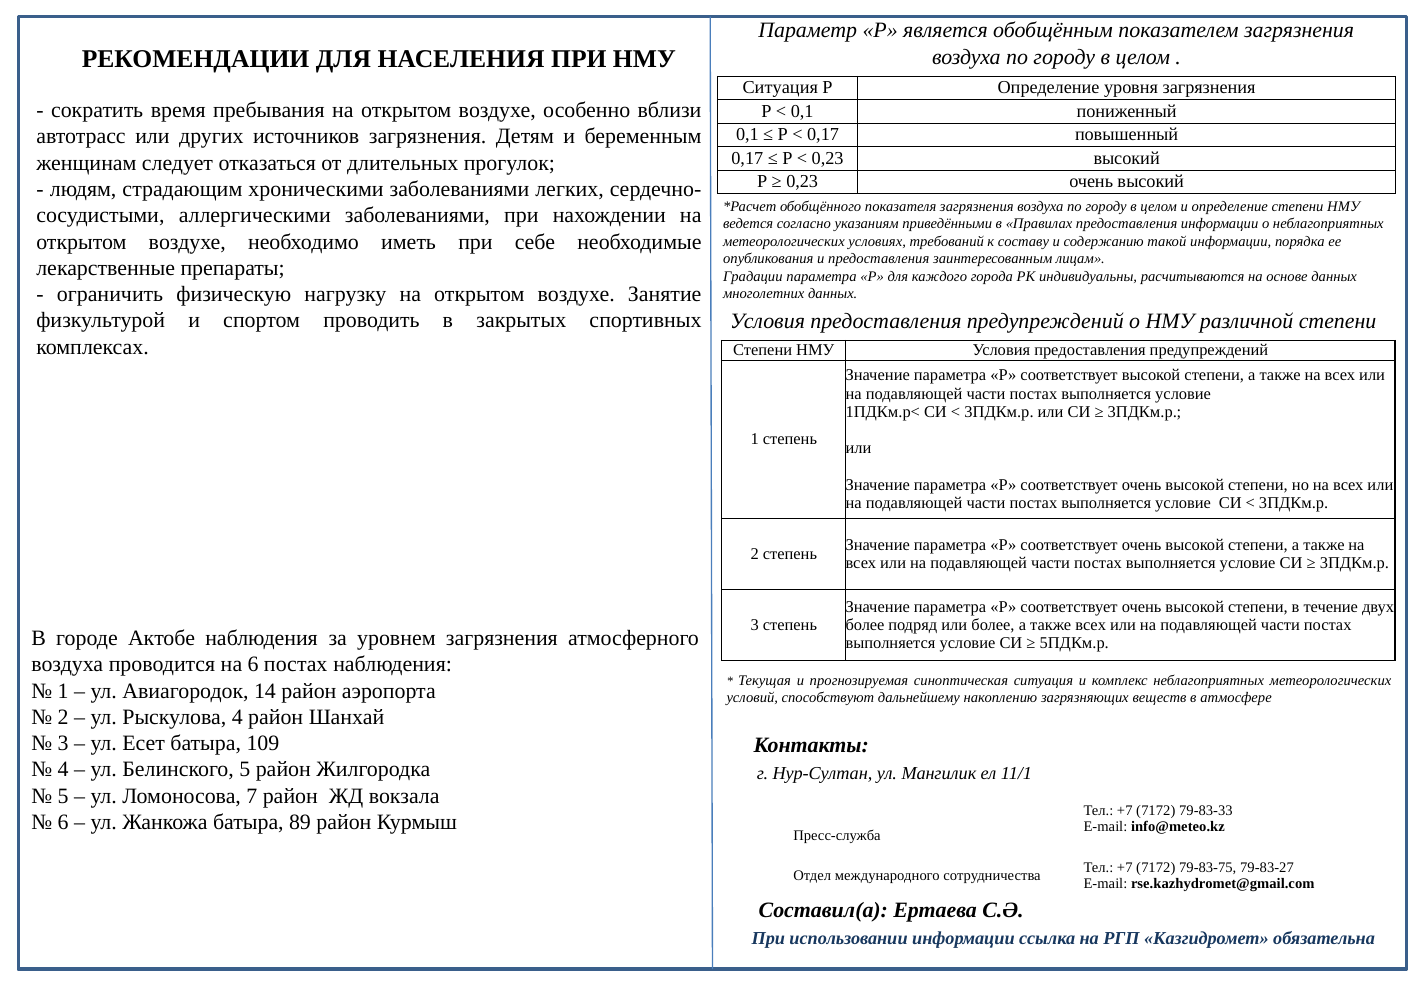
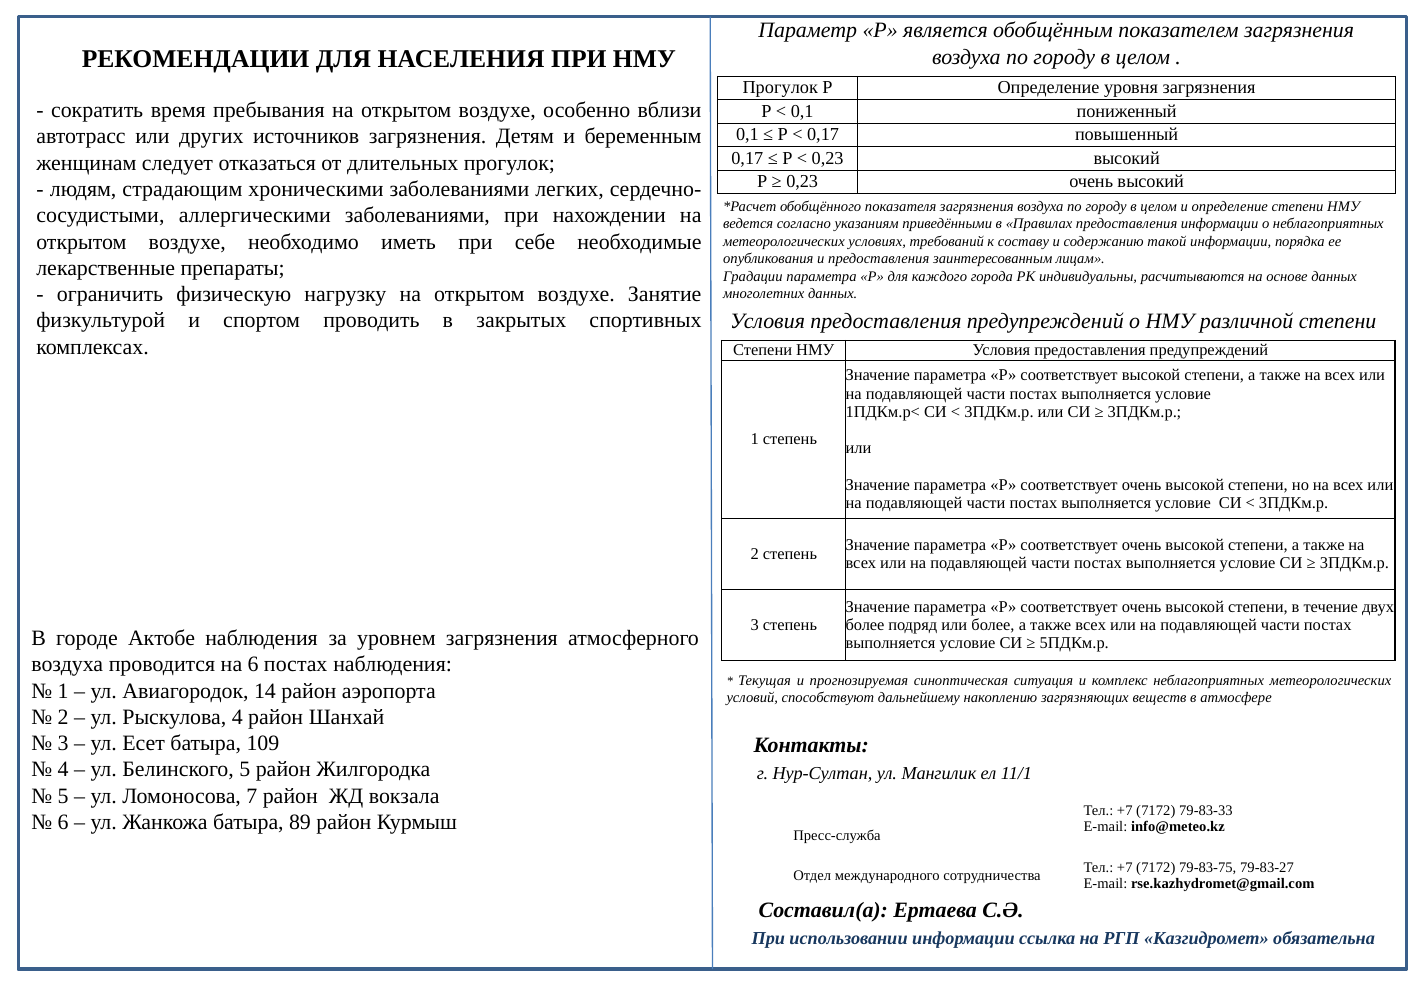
Ситуация at (780, 88): Ситуация -> Прогулок
